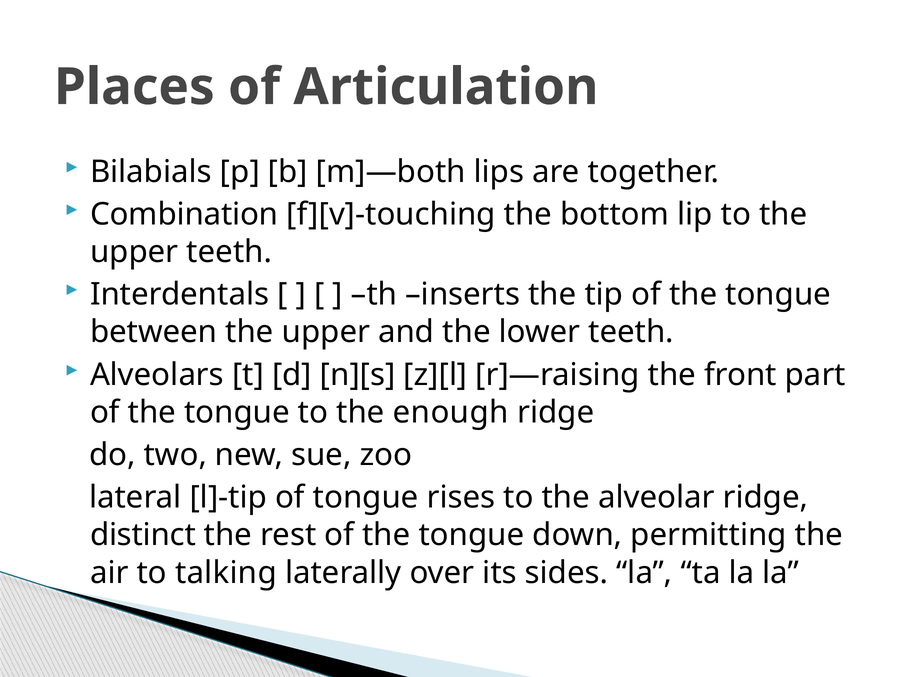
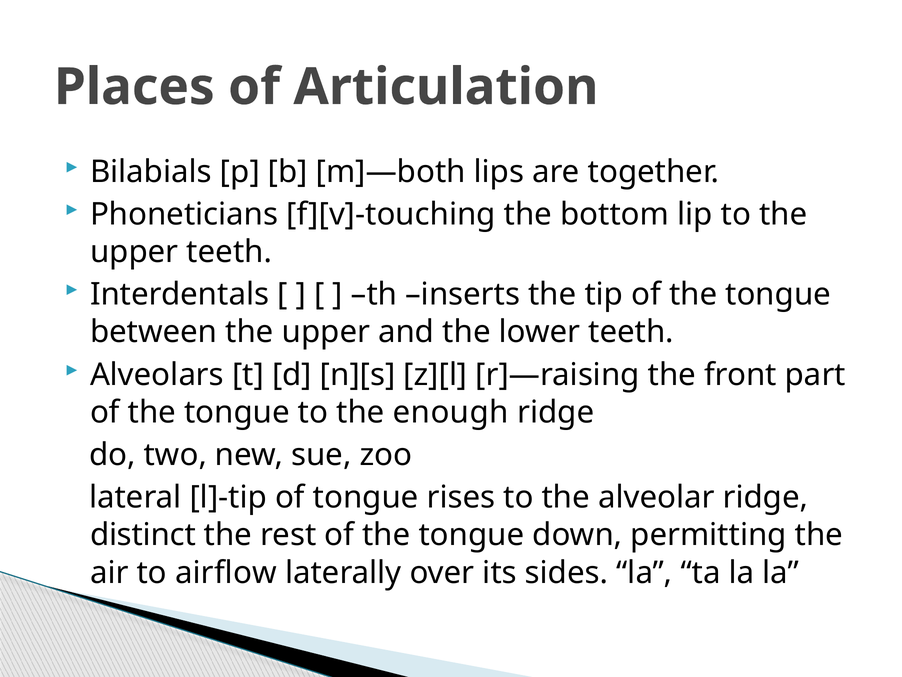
Combination: Combination -> Phoneticians
talking: talking -> airflow
